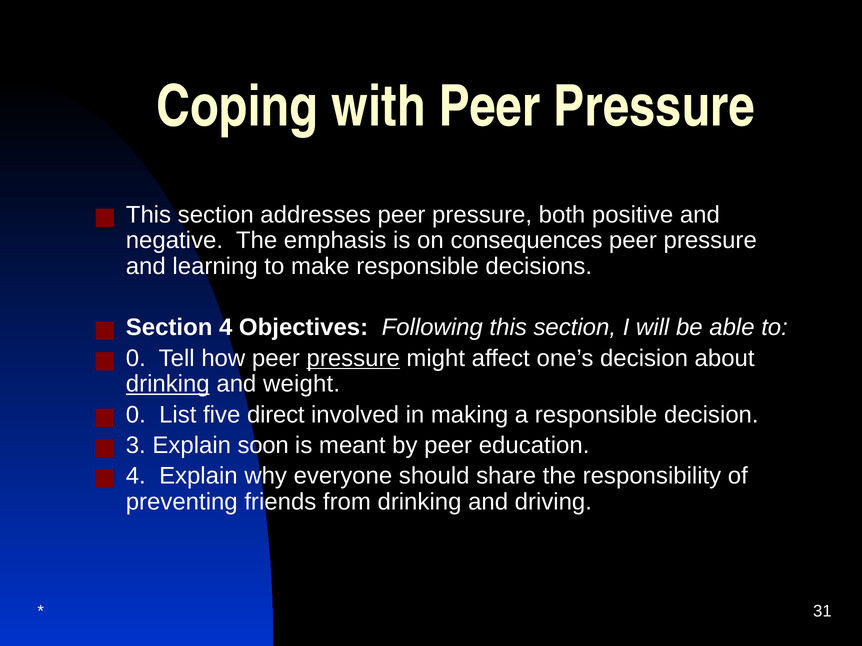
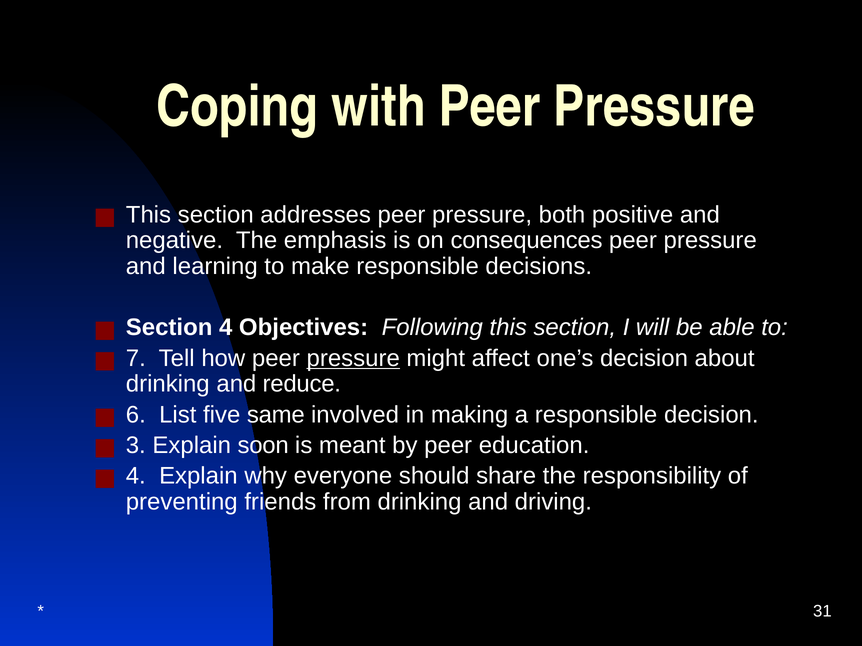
0 at (136, 358): 0 -> 7
drinking at (168, 384) underline: present -> none
weight: weight -> reduce
0 at (136, 415): 0 -> 6
direct: direct -> same
